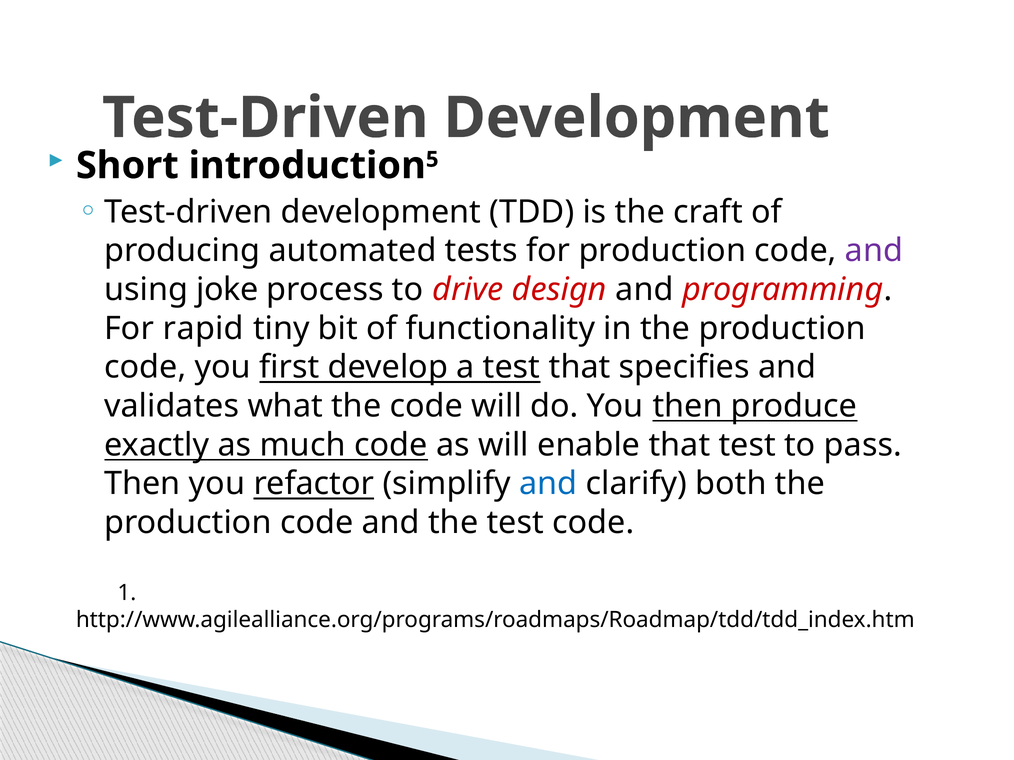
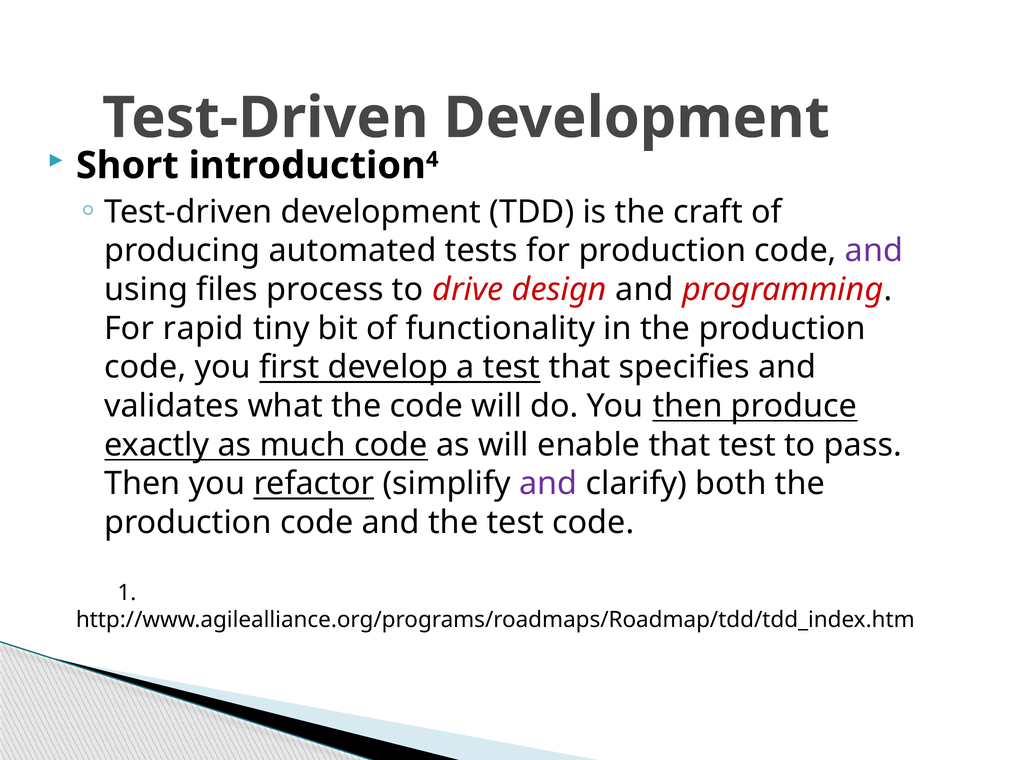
5: 5 -> 4
joke: joke -> files
and at (548, 484) colour: blue -> purple
